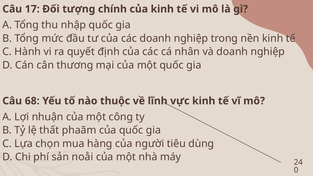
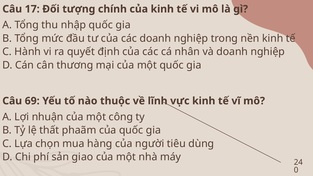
68: 68 -> 69
noåi: noåi -> giao
